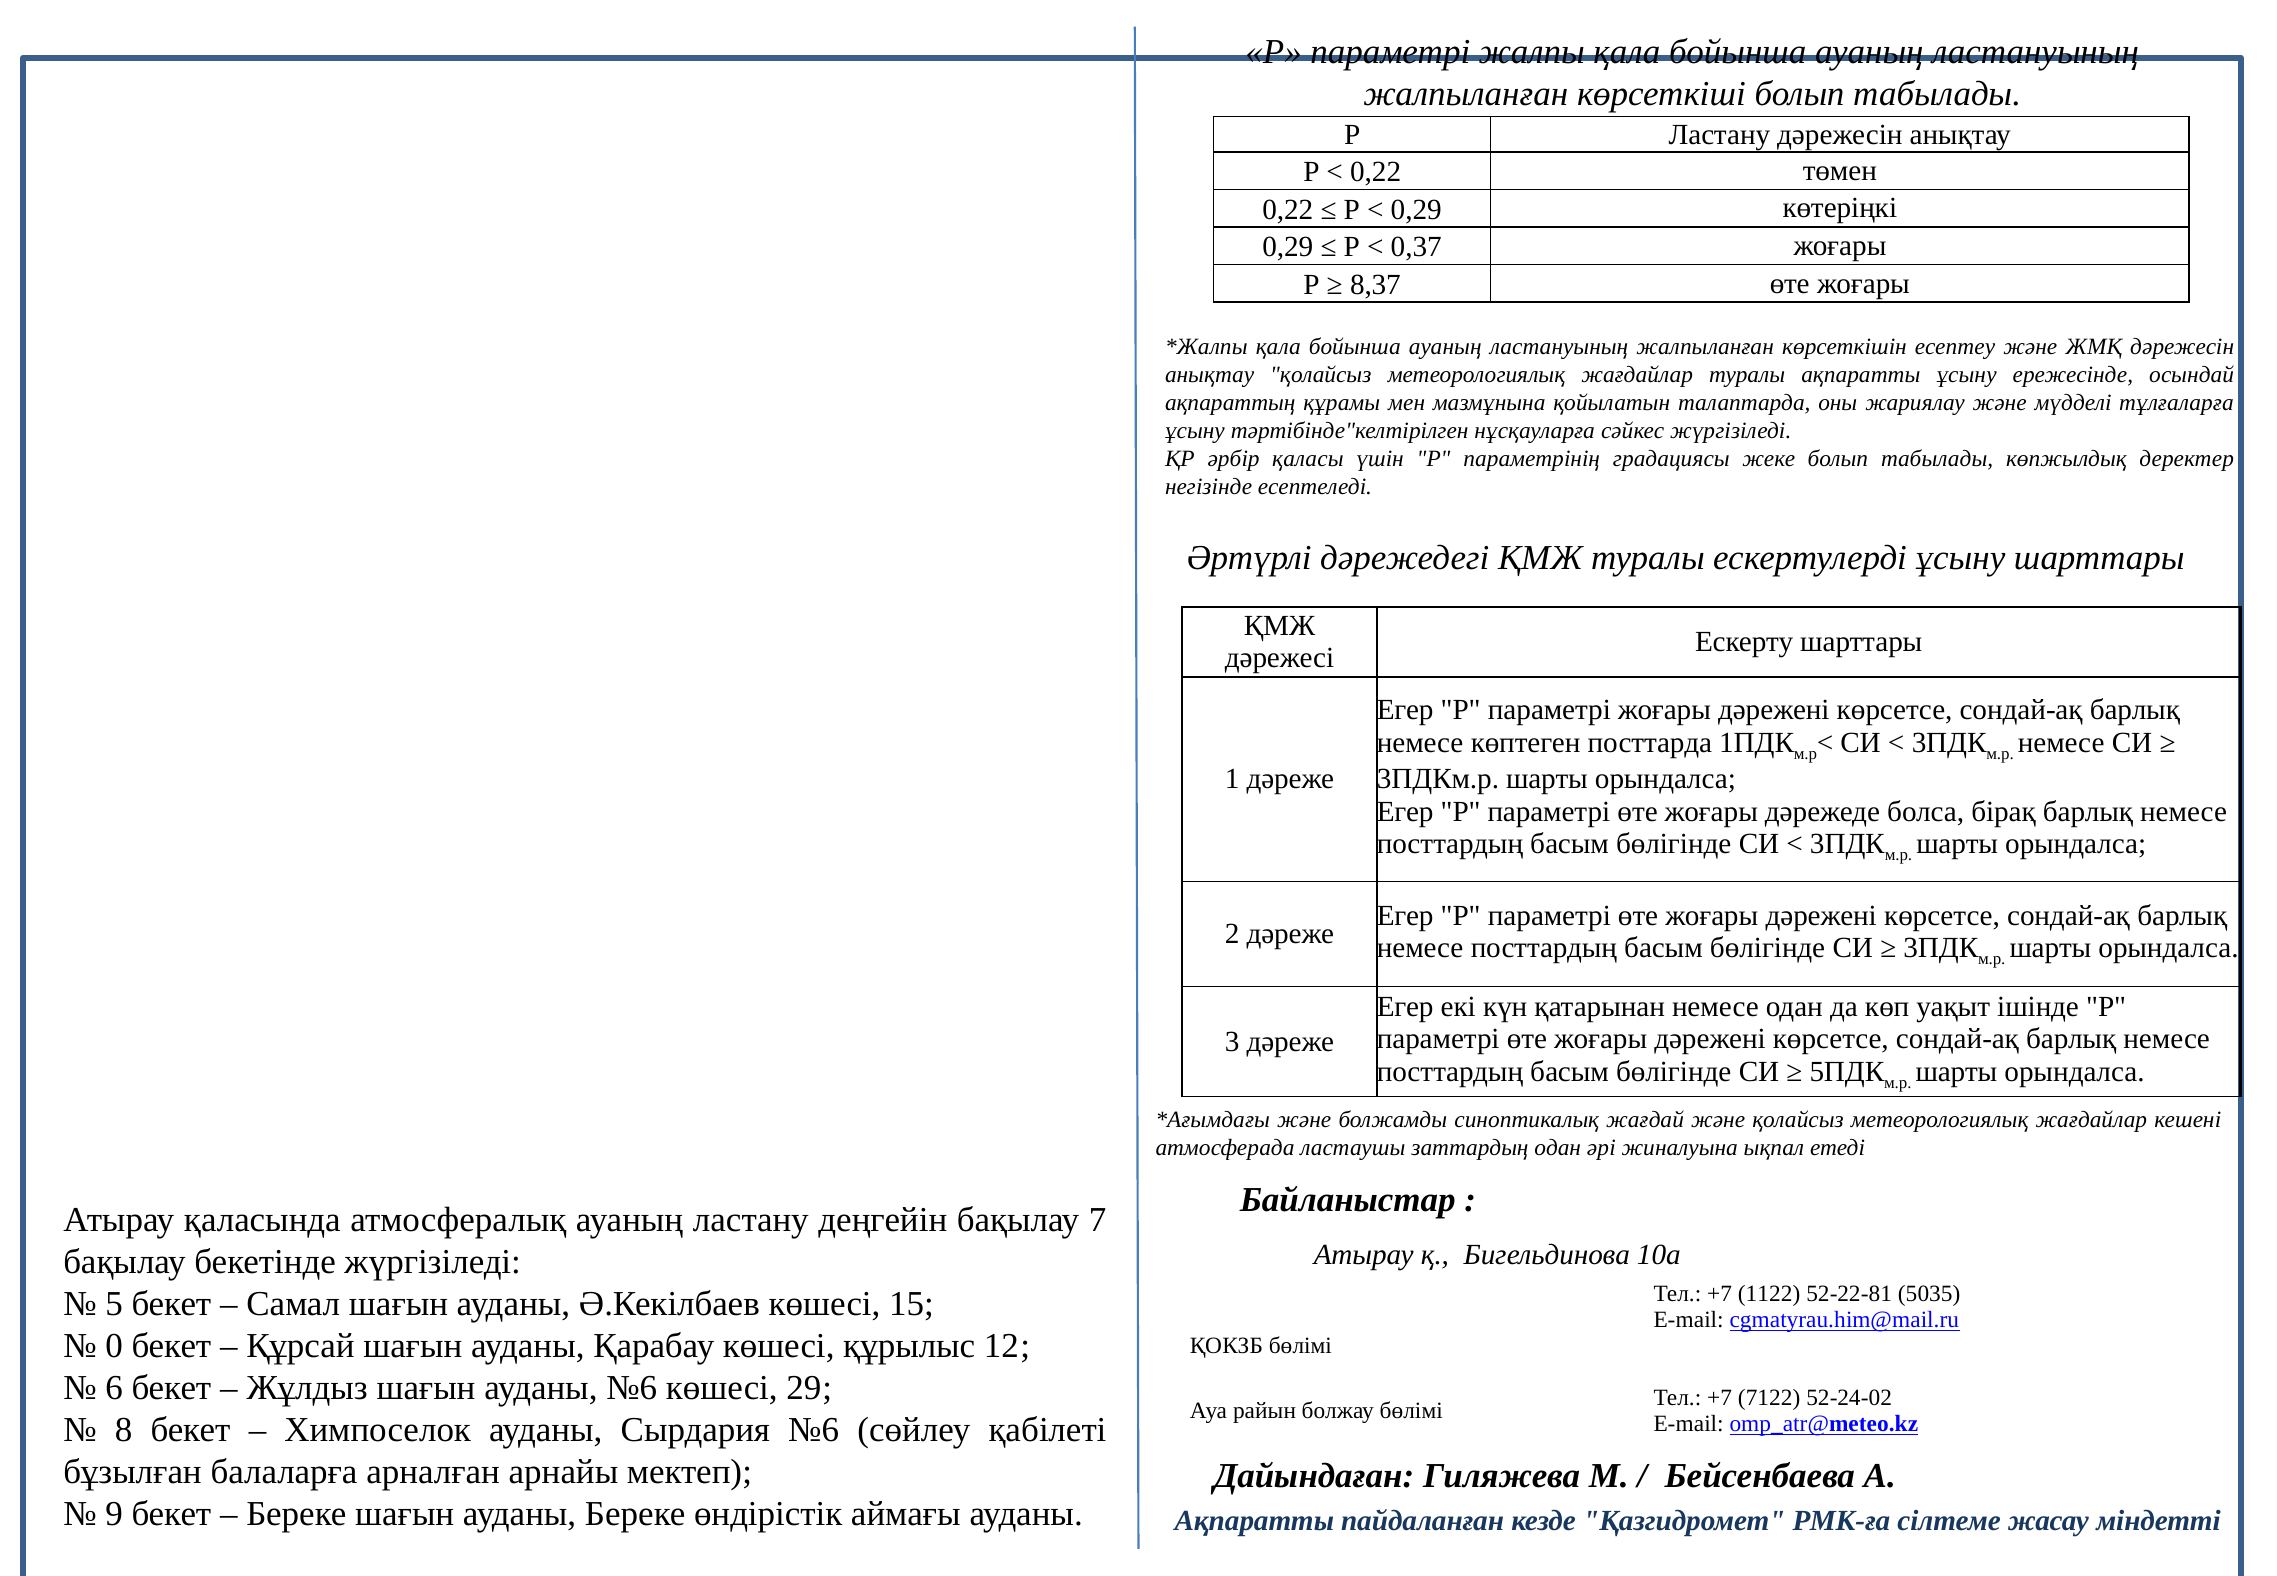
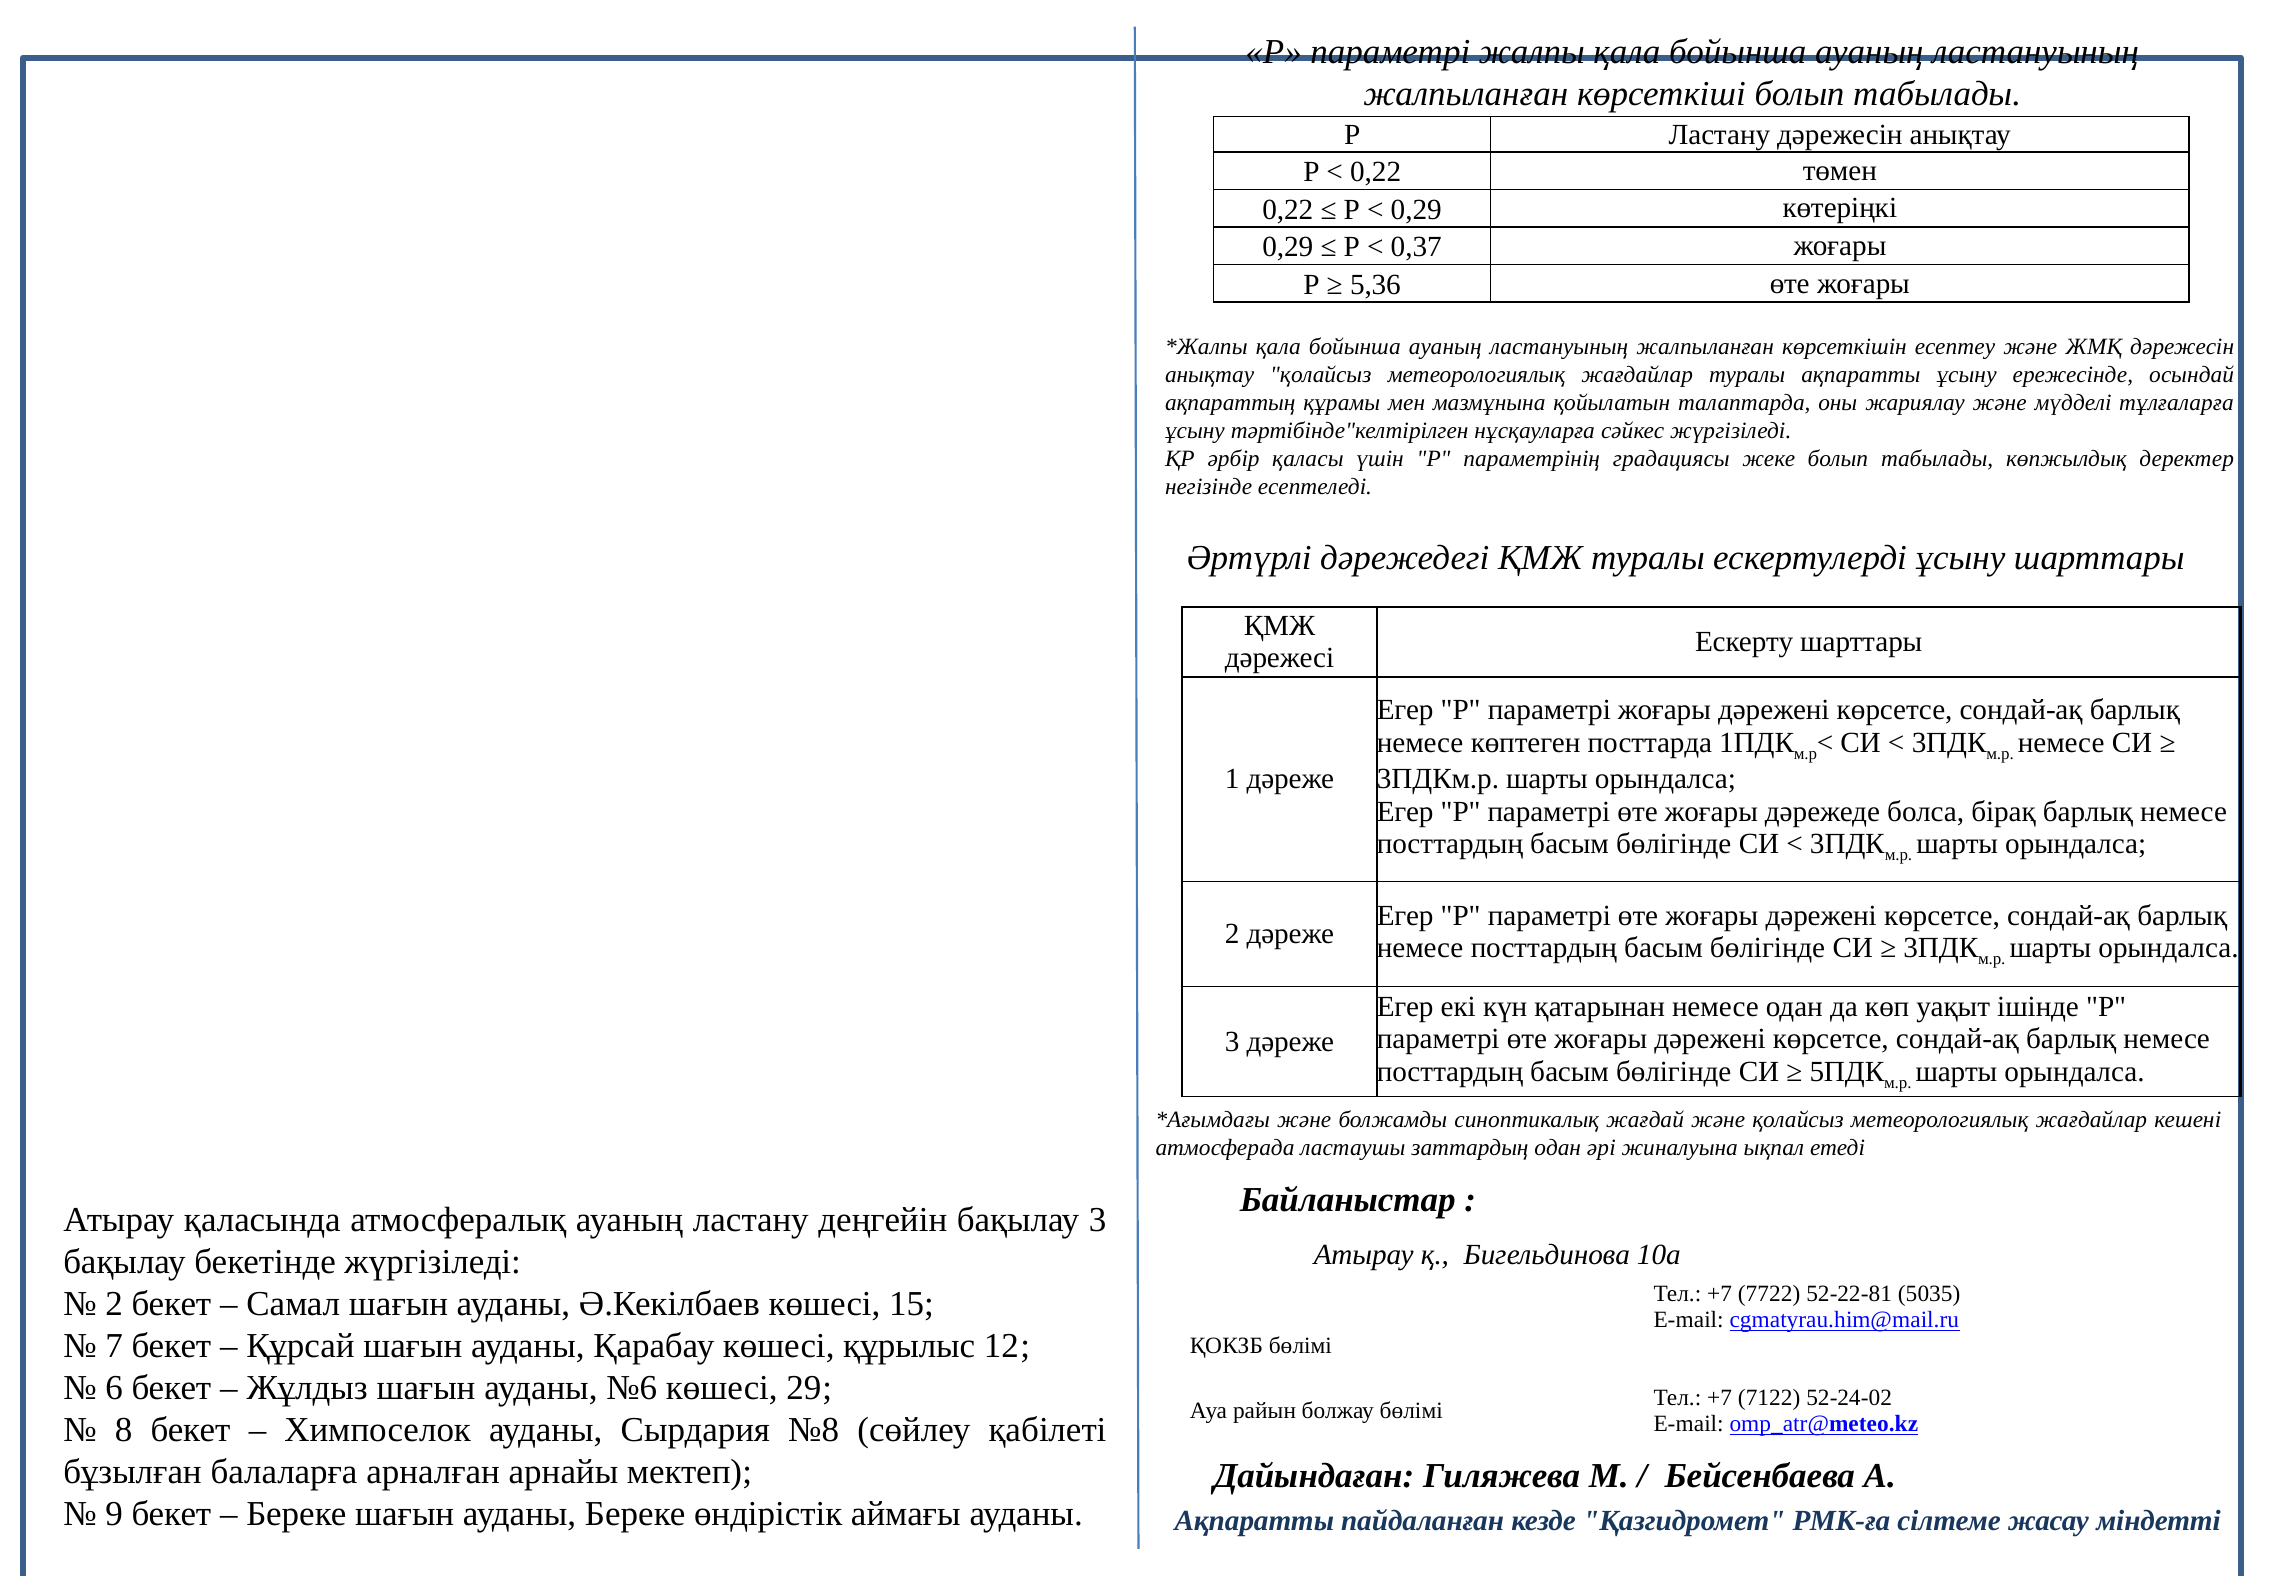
8,37: 8,37 -> 5,36
бақылау 7: 7 -> 3
1122: 1122 -> 7722
5 at (114, 1304): 5 -> 2
0: 0 -> 7
Сырдария №6: №6 -> №8
